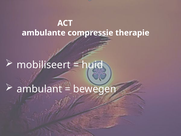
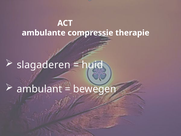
mobiliseert: mobiliseert -> slagaderen
